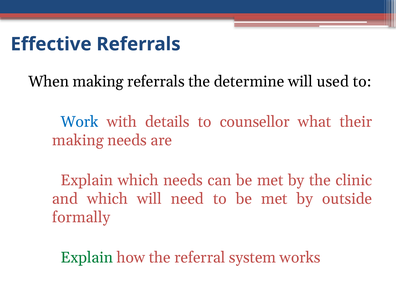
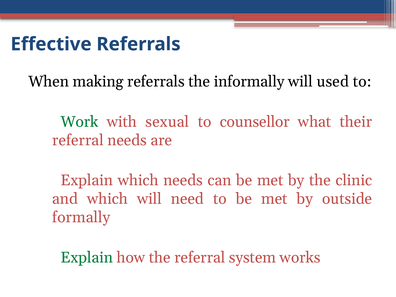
determine: determine -> informally
Work colour: blue -> green
details: details -> sexual
making at (78, 140): making -> referral
